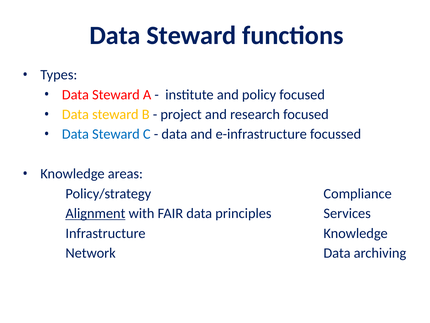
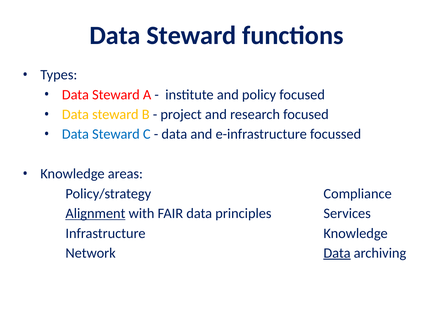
Data at (337, 253) underline: none -> present
